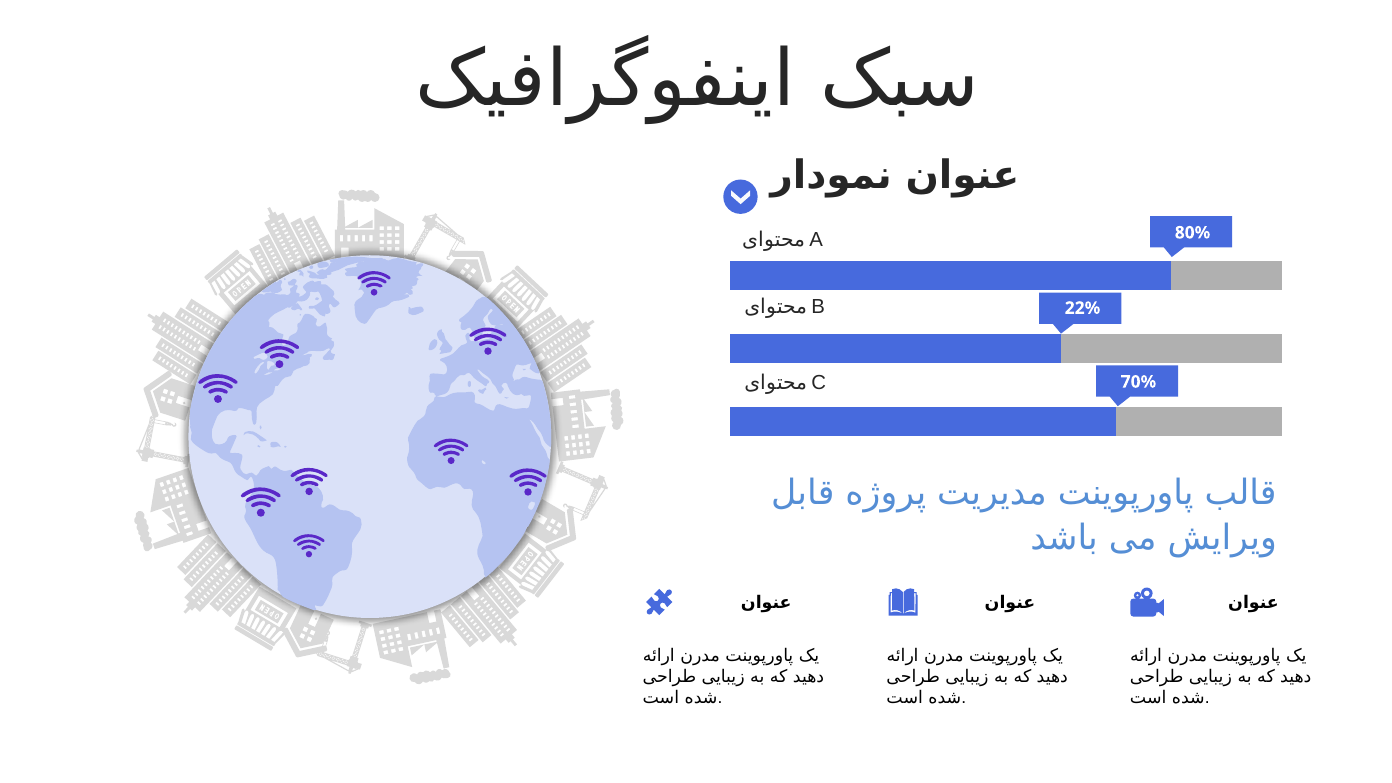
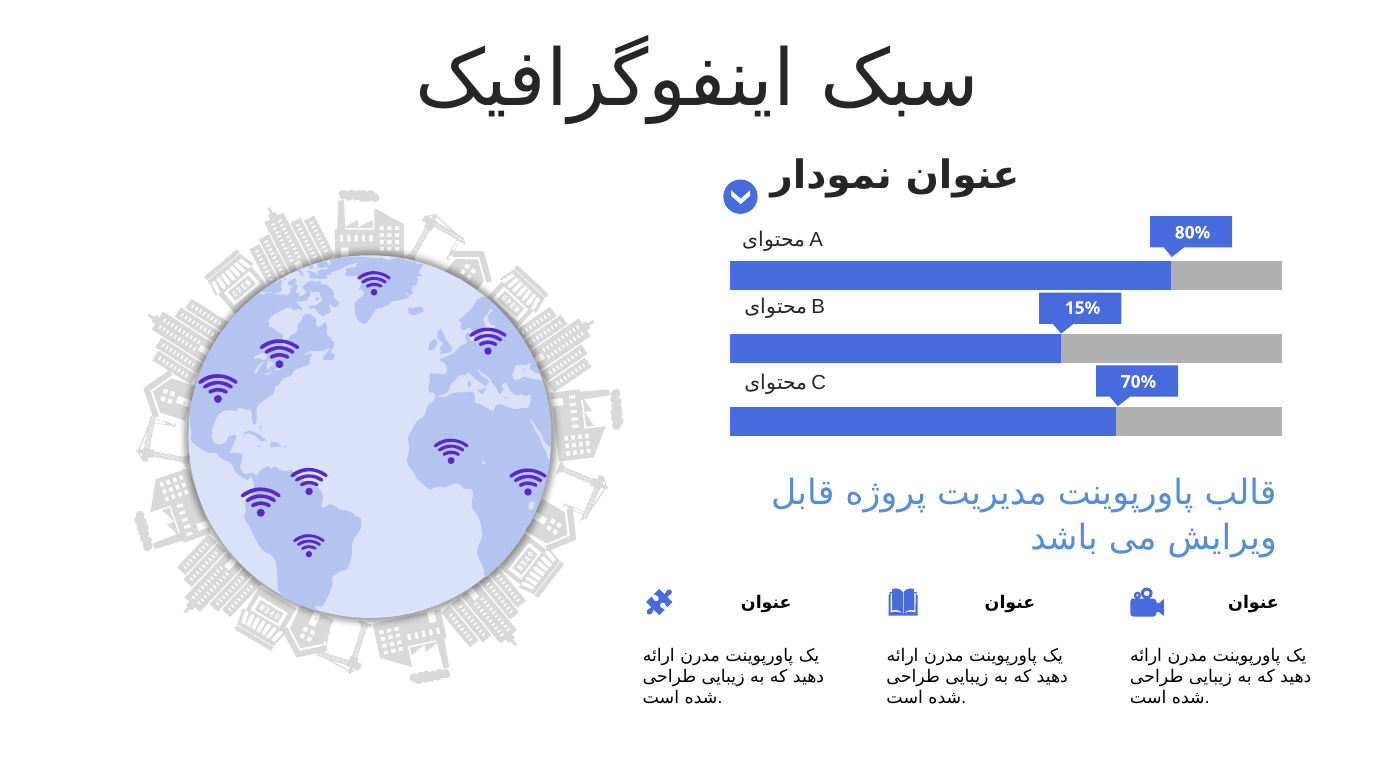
22%: 22% -> 15%
